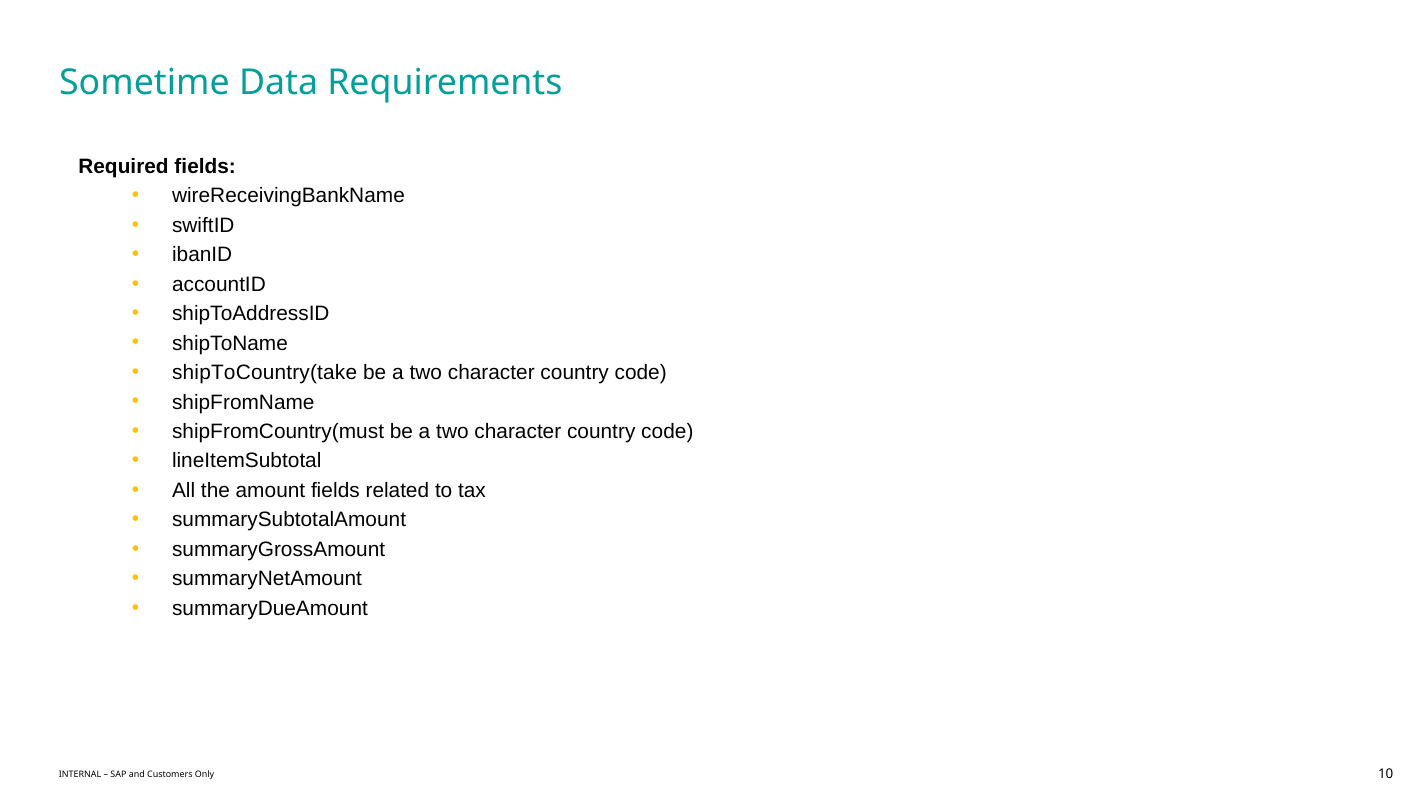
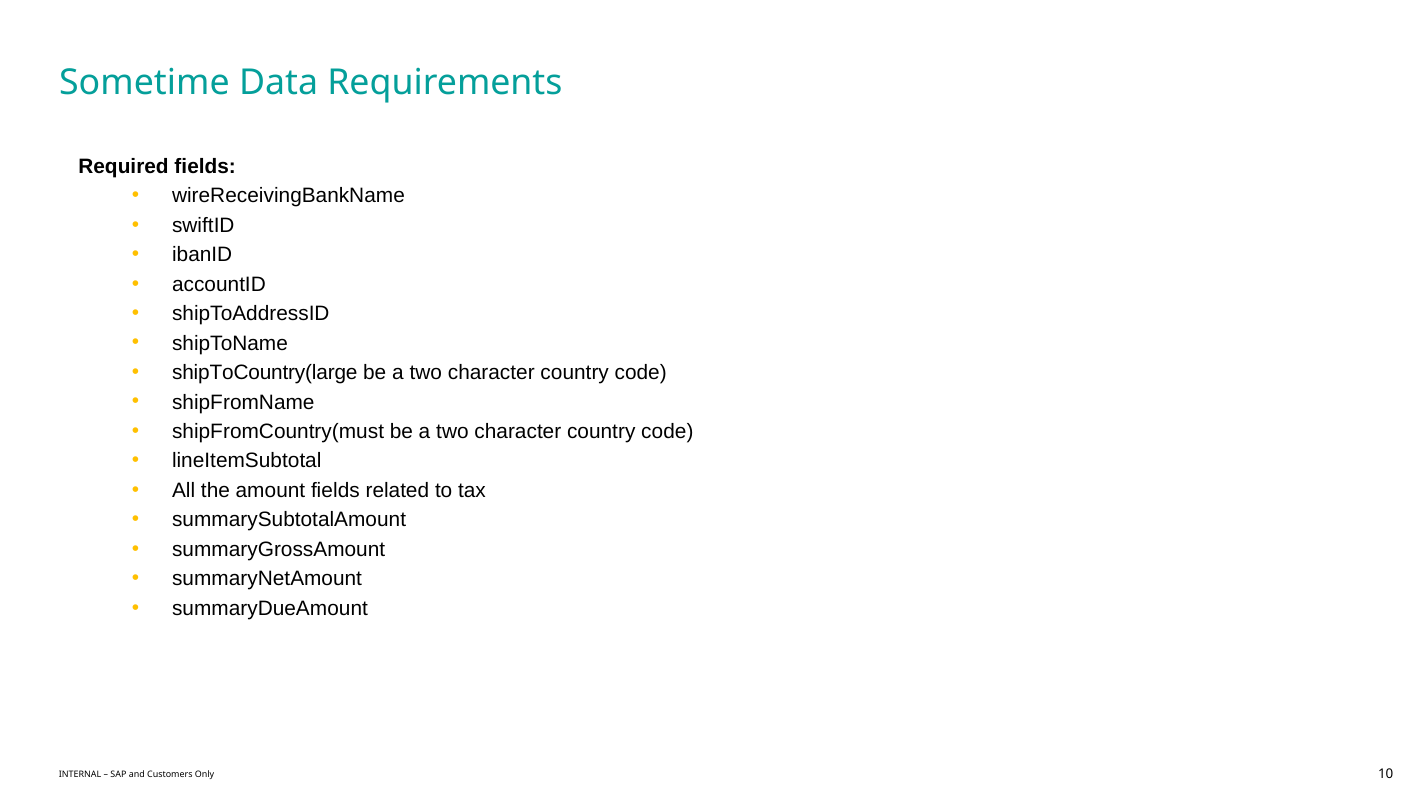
shipToCountry(take: shipToCountry(take -> shipToCountry(large
